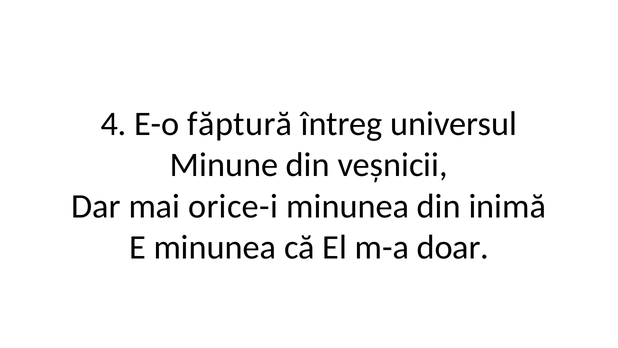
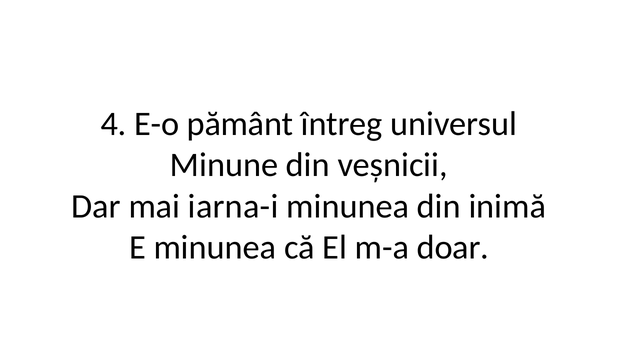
făptură: făptură -> pământ
orice-i: orice-i -> iarna-i
